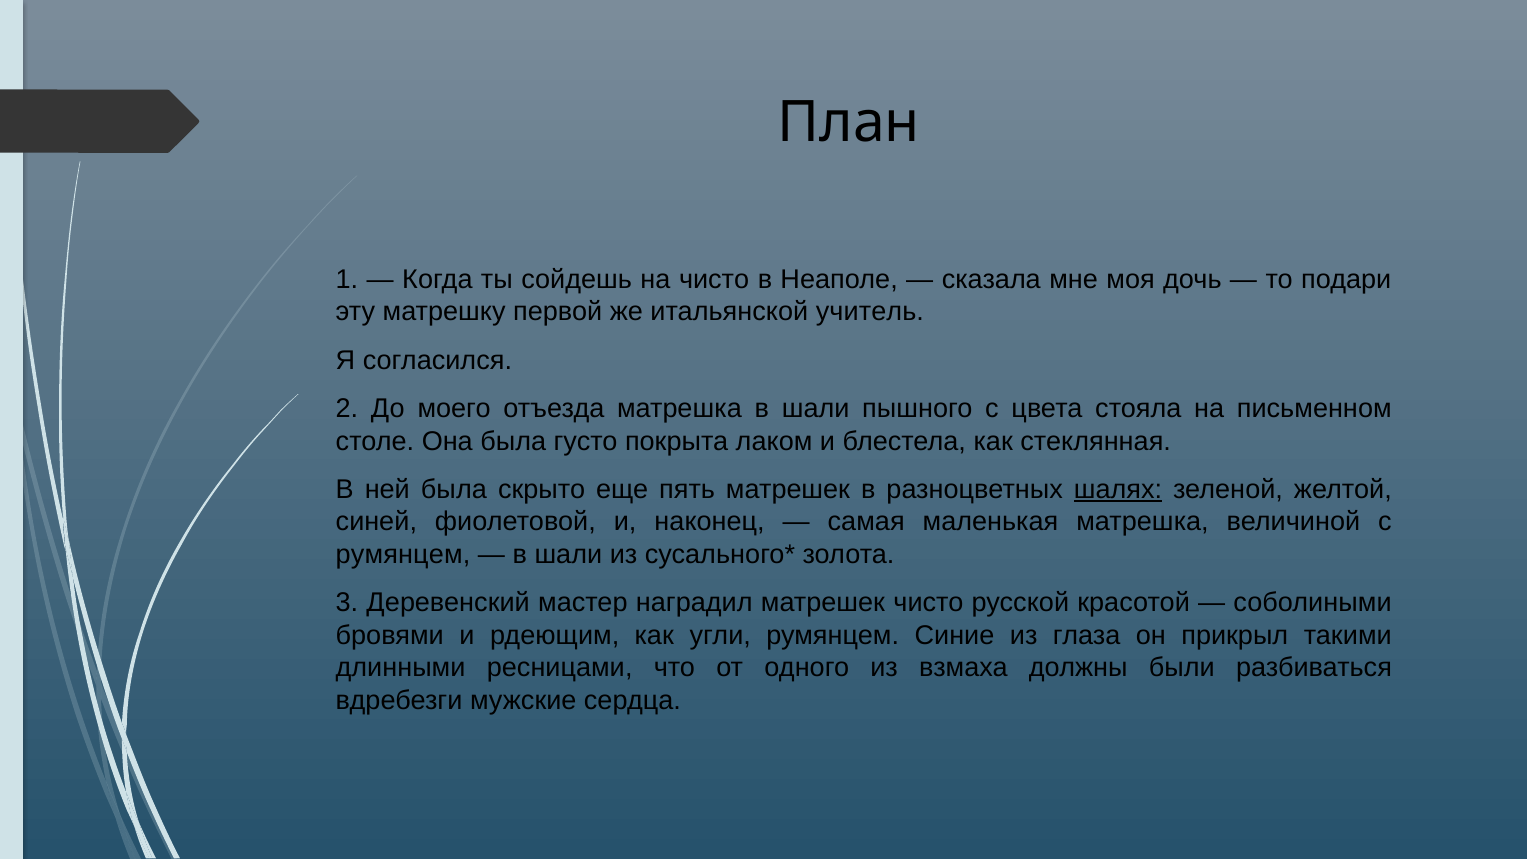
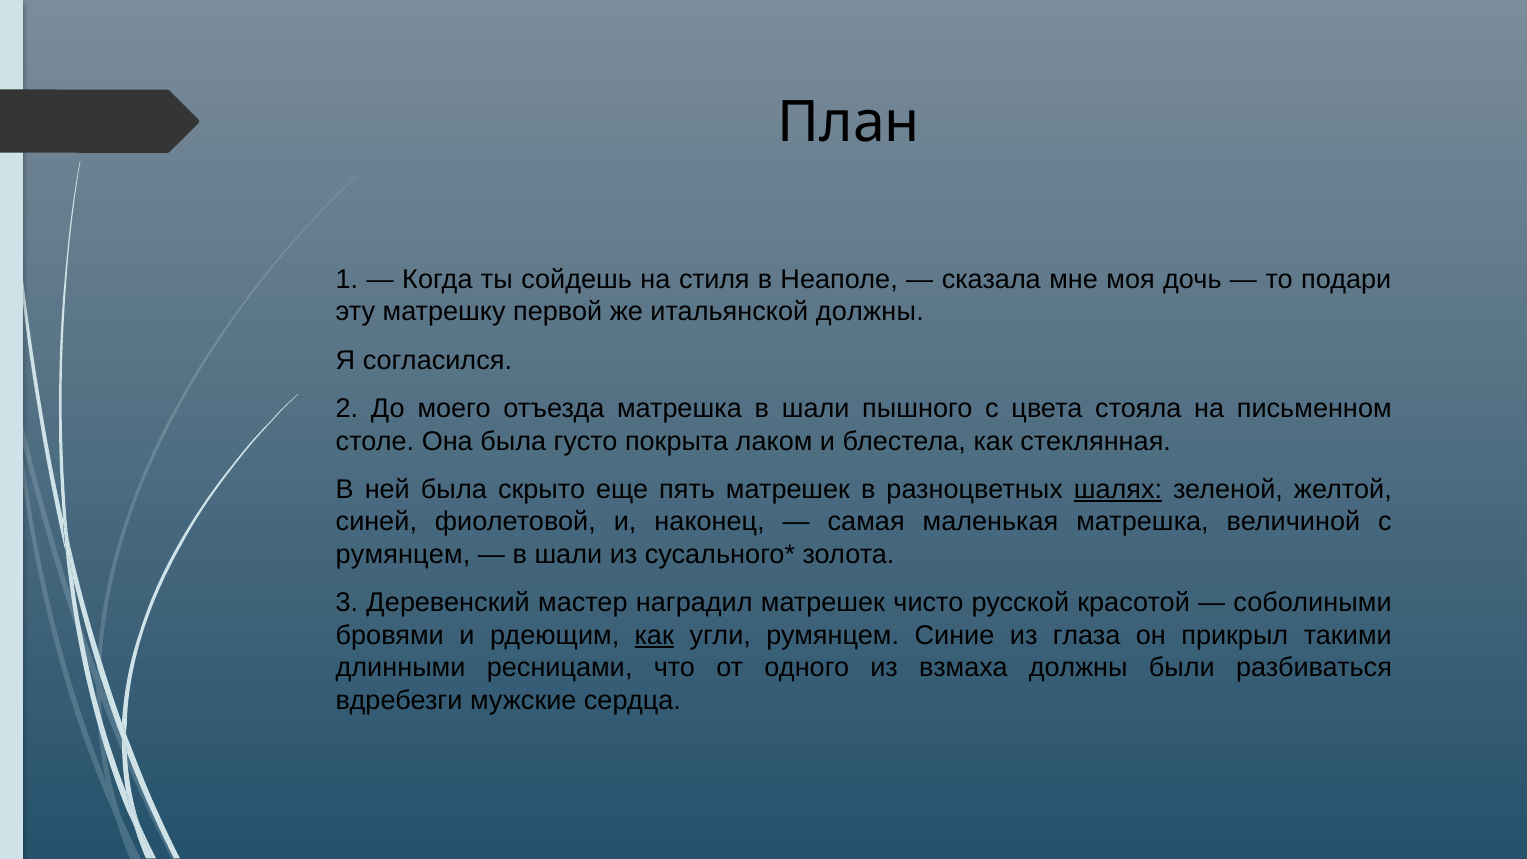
на чисто: чисто -> стиля
итальянской учитель: учитель -> должны
как at (654, 635) underline: none -> present
